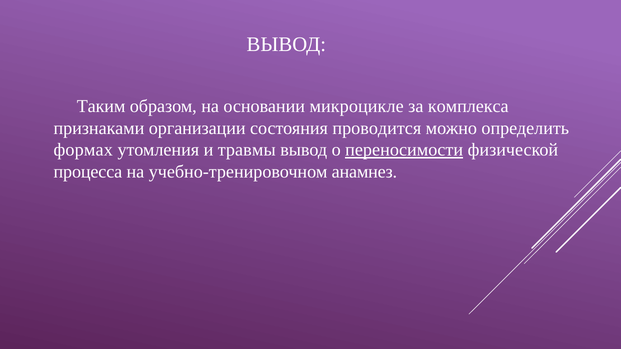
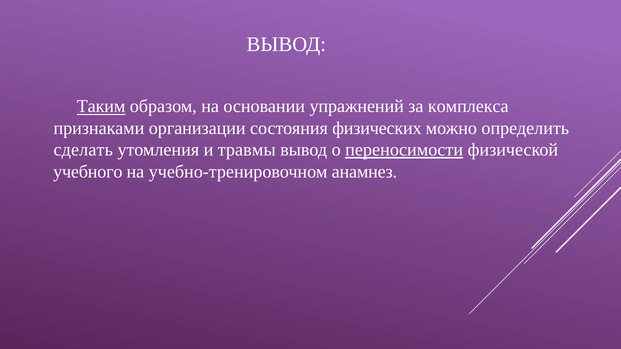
Таким underline: none -> present
микроцикле: микроцикле -> упражнений
проводится: проводится -> физических
формах: формах -> сделать
процесса: процесса -> учебного
